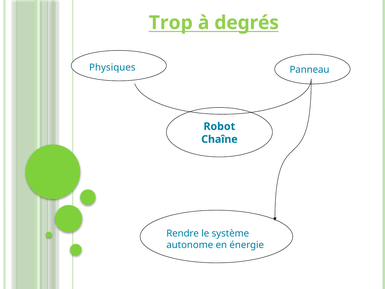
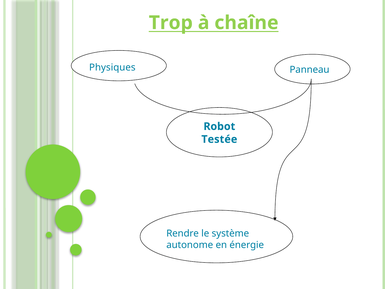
degrés: degrés -> chaîne
Chaîne: Chaîne -> Testée
